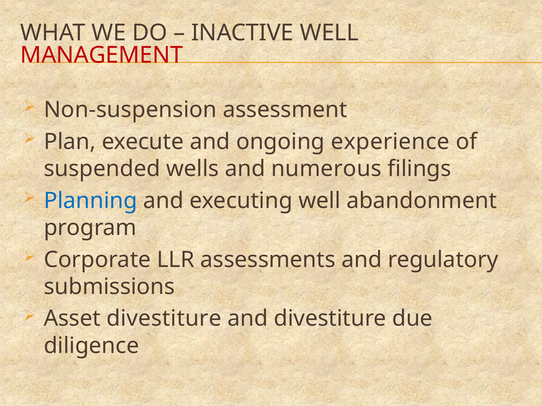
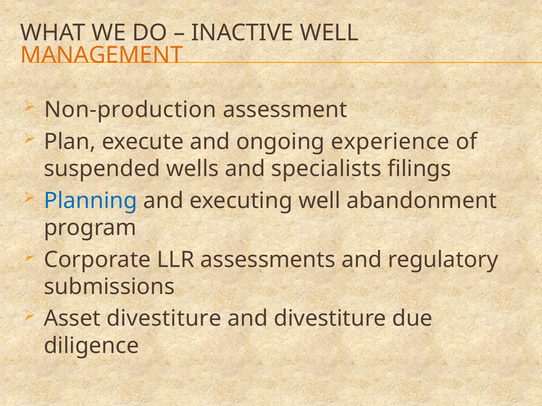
MANAGEMENT colour: red -> orange
Non-suspension: Non-suspension -> Non-production
numerous: numerous -> specialists
